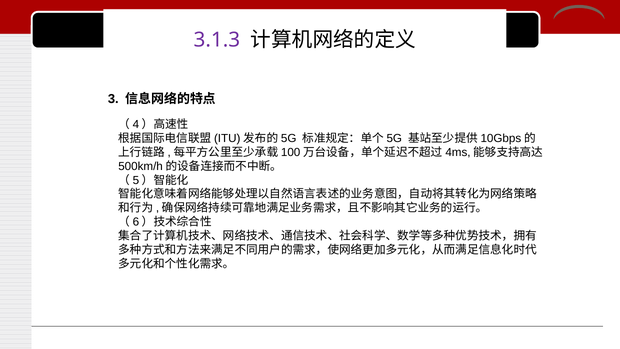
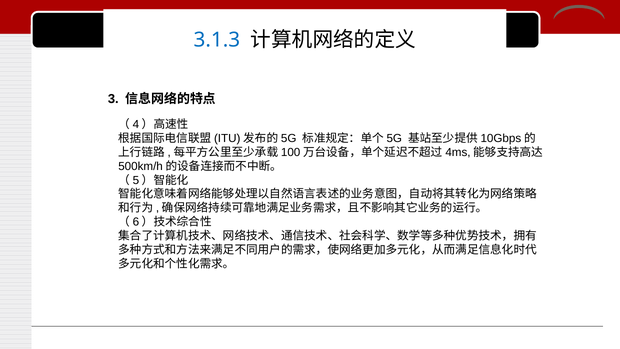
3.1.3 colour: purple -> blue
